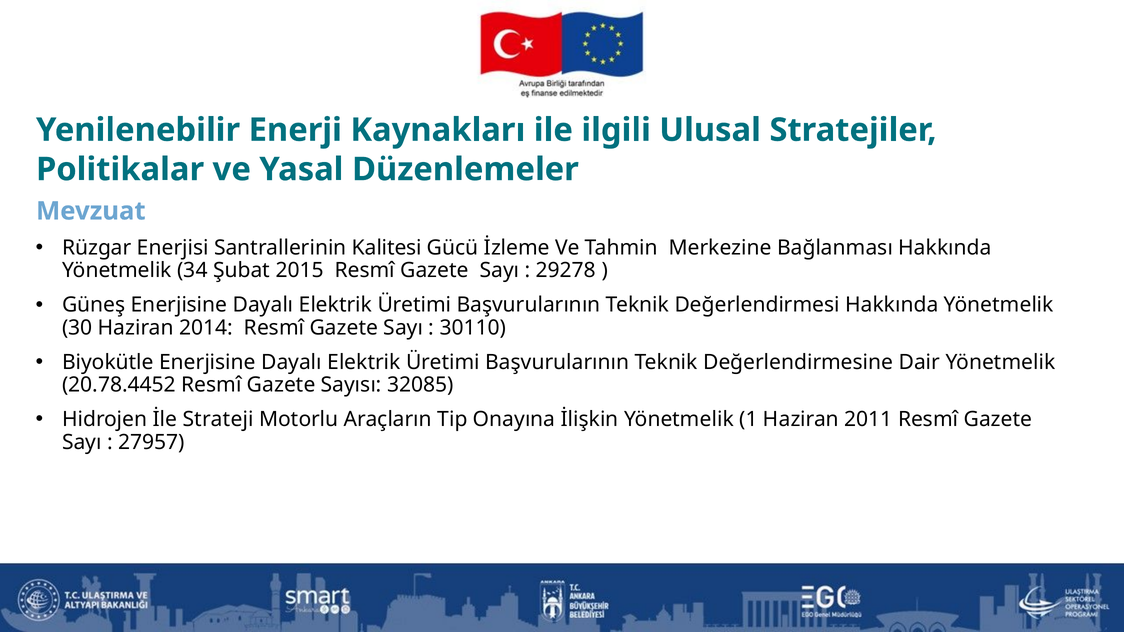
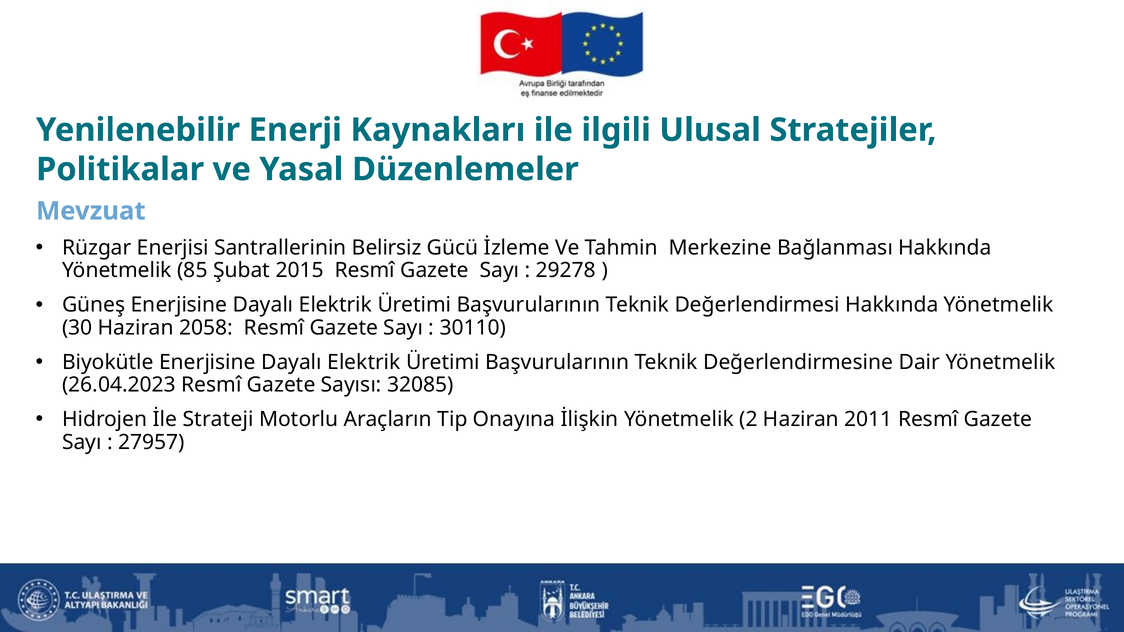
Kalitesi: Kalitesi -> Belirsiz
34: 34 -> 85
2014: 2014 -> 2058
20.78.4452: 20.78.4452 -> 26.04.2023
1: 1 -> 2
